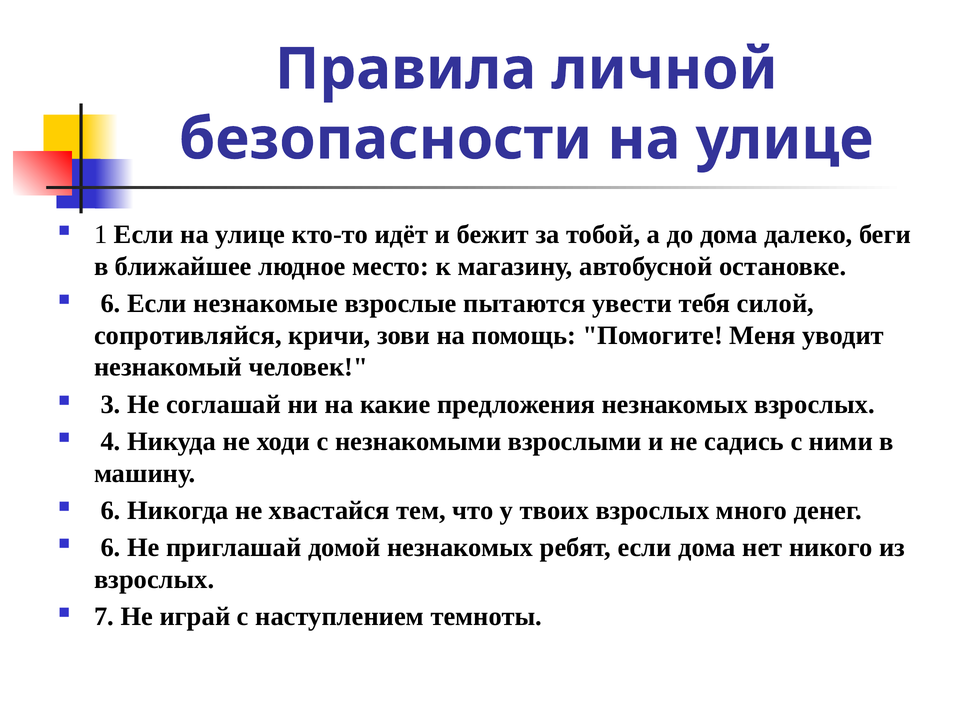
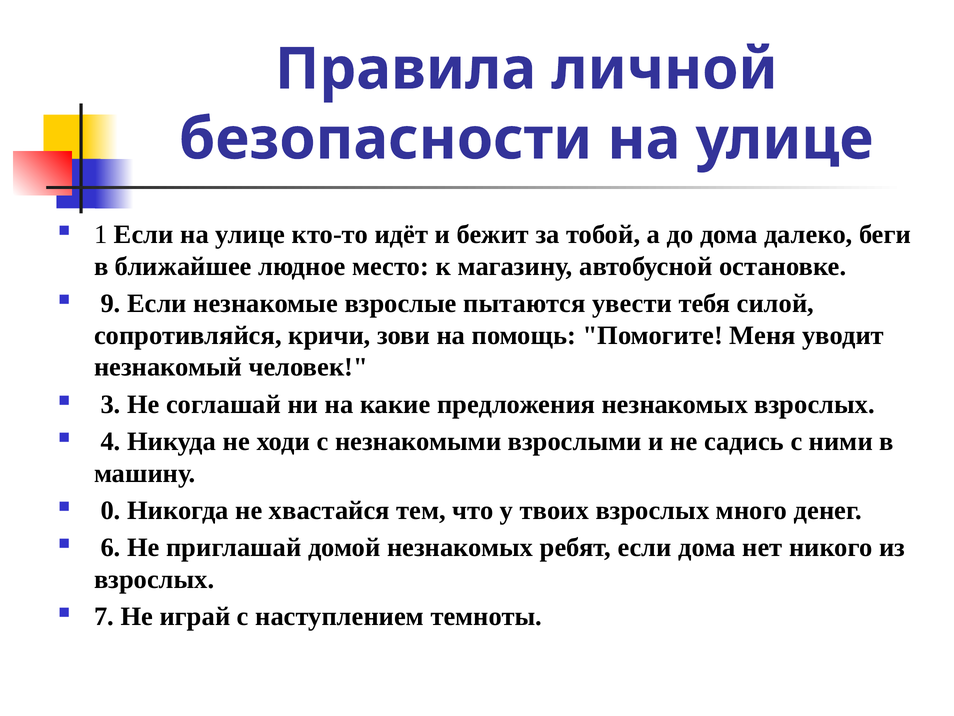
6 at (111, 303): 6 -> 9
6 at (111, 510): 6 -> 0
